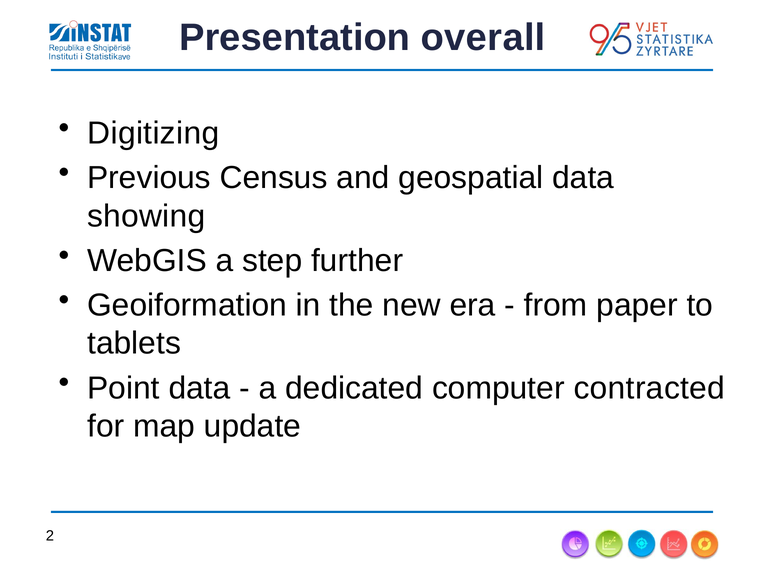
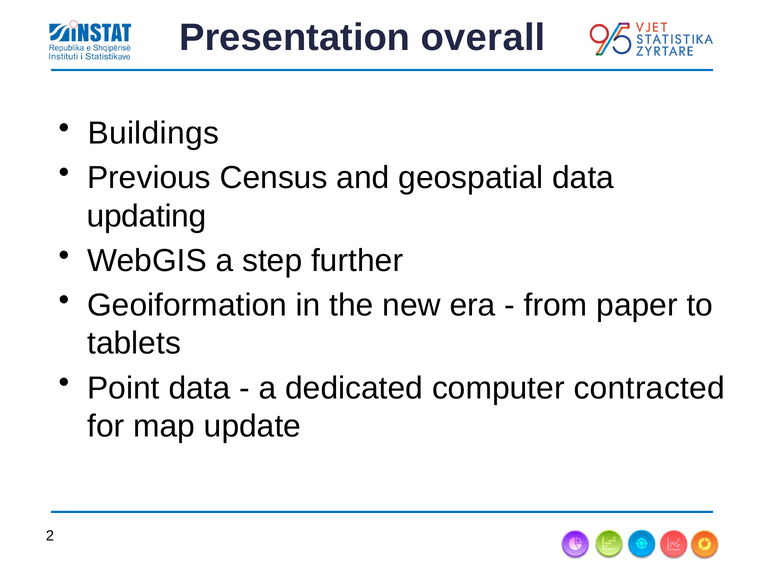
Digitizing: Digitizing -> Buildings
showing: showing -> updating
